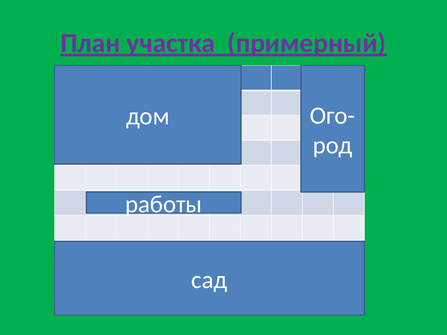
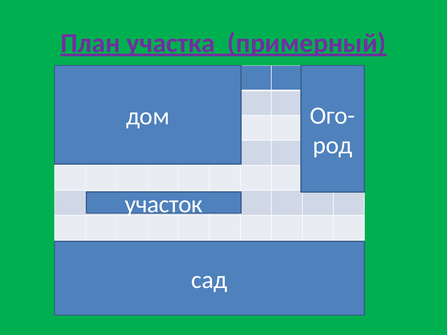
работы: работы -> участок
